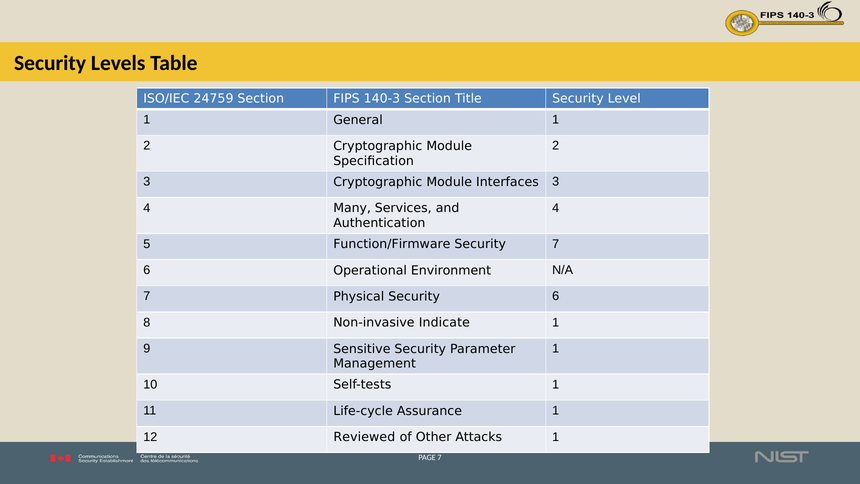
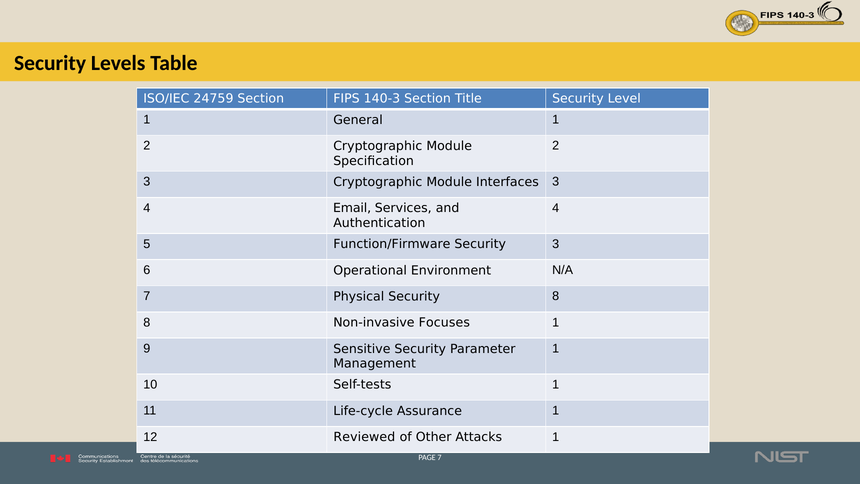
Many: Many -> Email
Security 7: 7 -> 3
Security 6: 6 -> 8
Indicate: Indicate -> Focuses
